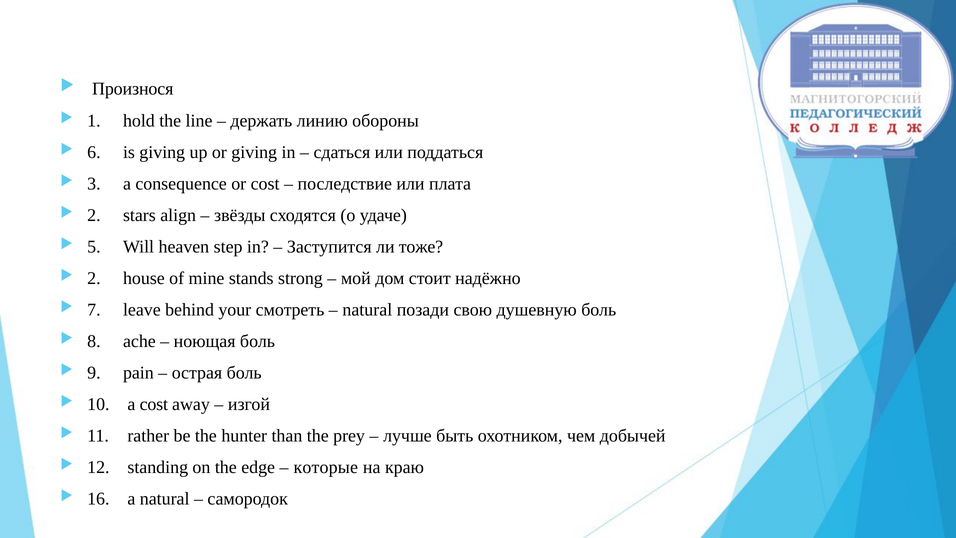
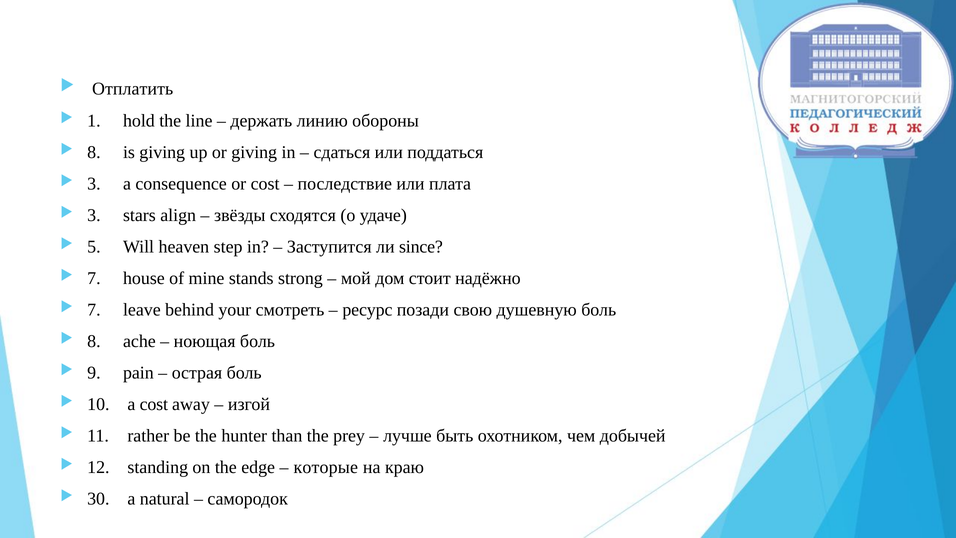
Произнося: Произнося -> Отплатить
6 at (94, 152): 6 -> 8
2 at (94, 215): 2 -> 3
тоже: тоже -> since
2 at (94, 278): 2 -> 7
natural at (367, 310): natural -> ресурс
16: 16 -> 30
